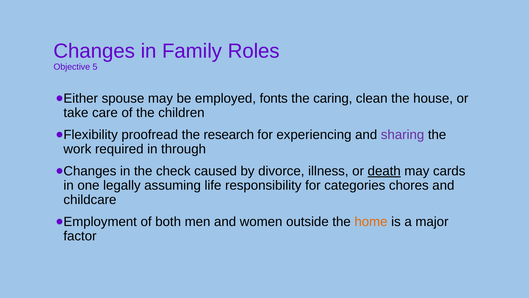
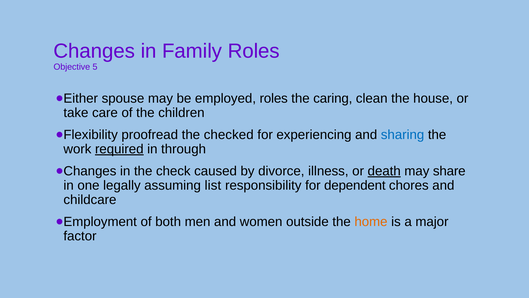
employed fonts: fonts -> roles
research: research -> checked
sharing colour: purple -> blue
required underline: none -> present
cards: cards -> share
life: life -> list
categories: categories -> dependent
